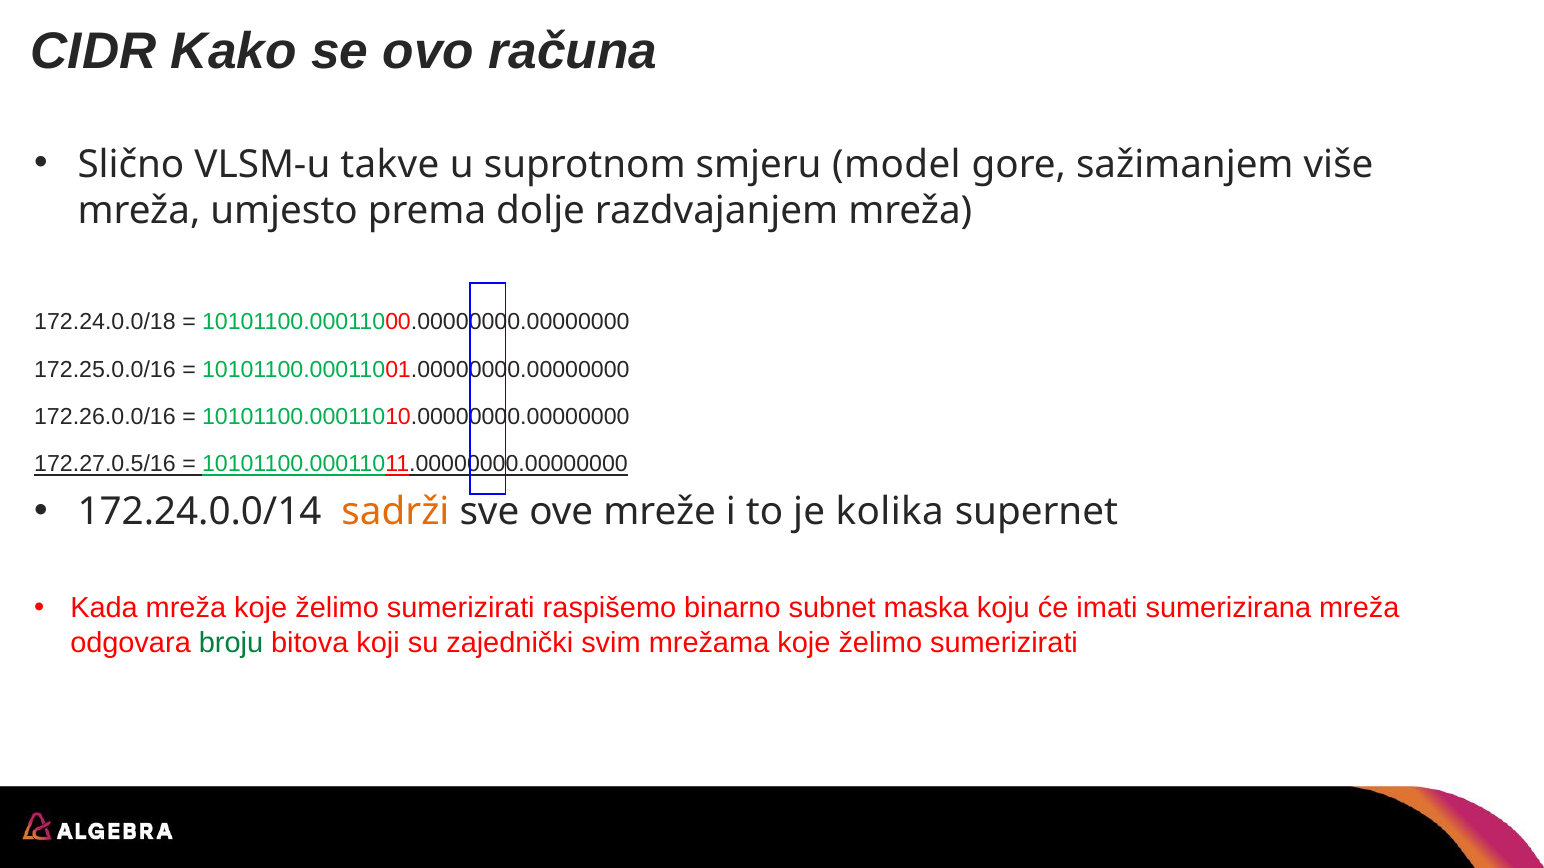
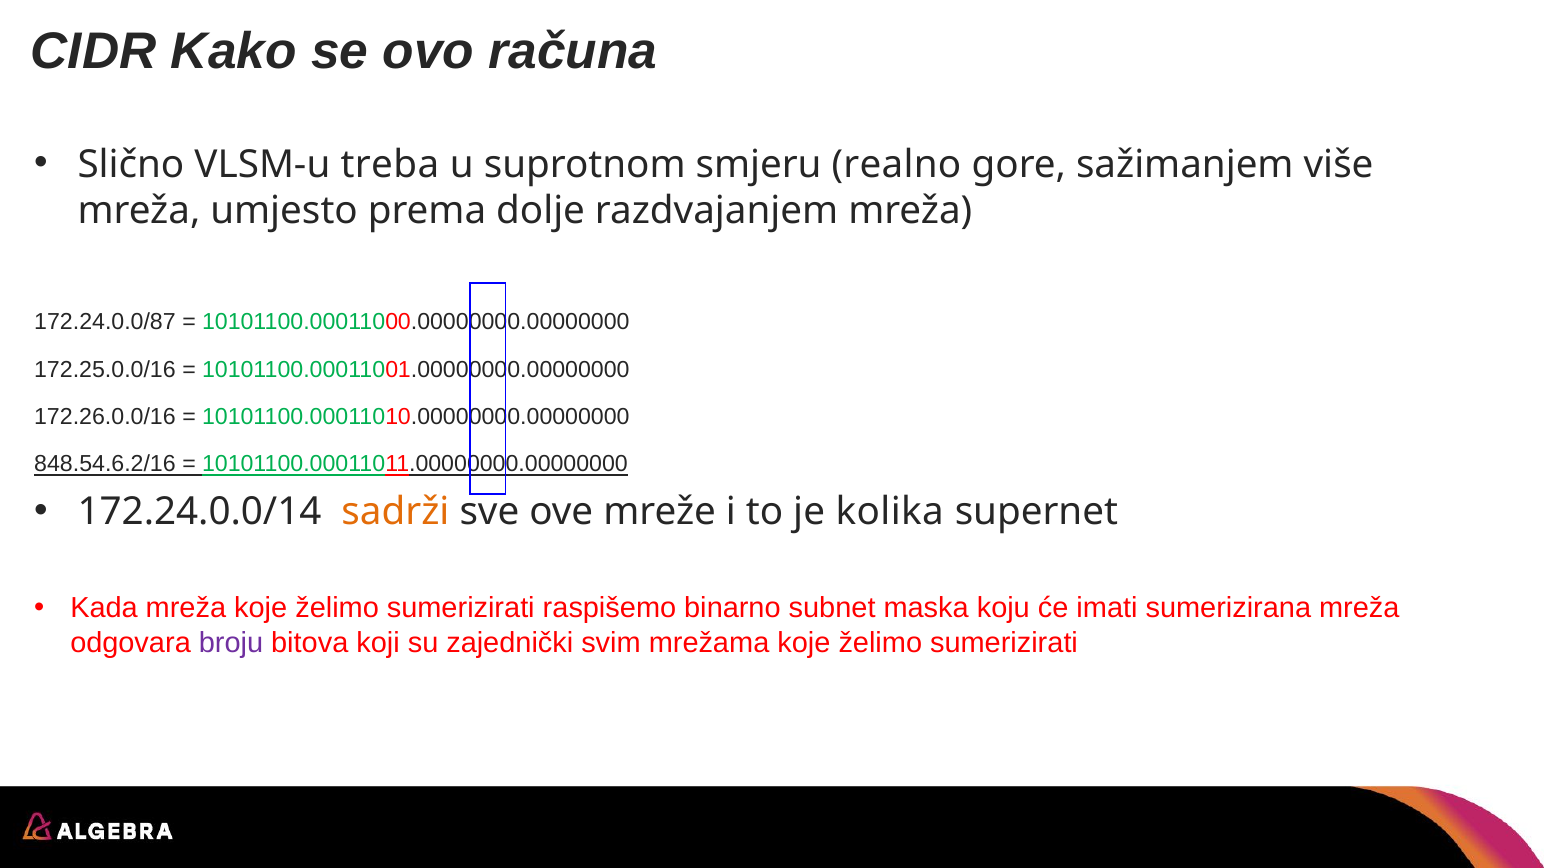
takve: takve -> treba
model: model -> realno
172.24.0.0/18: 172.24.0.0/18 -> 172.24.0.0/87
172.27.0.5/16: 172.27.0.5/16 -> 848.54.6.2/16
broju colour: green -> purple
